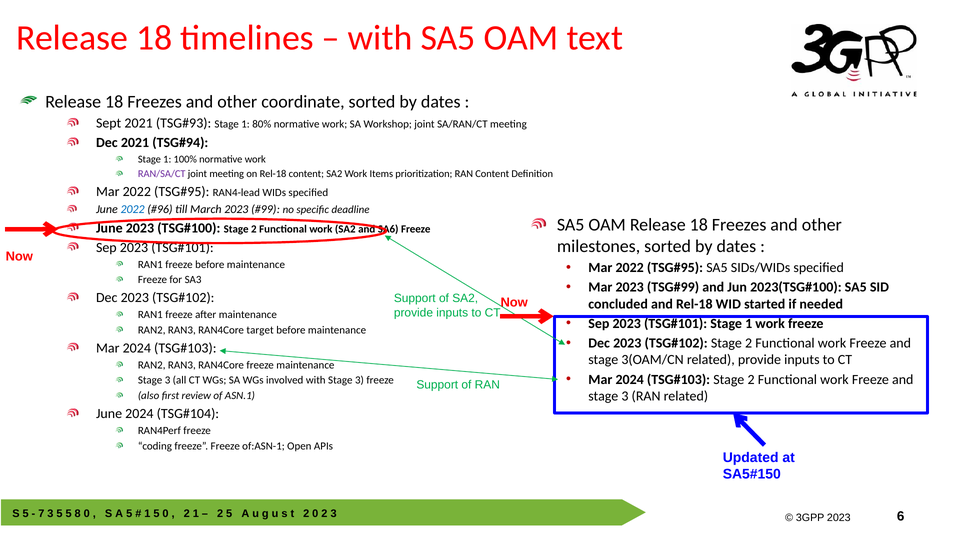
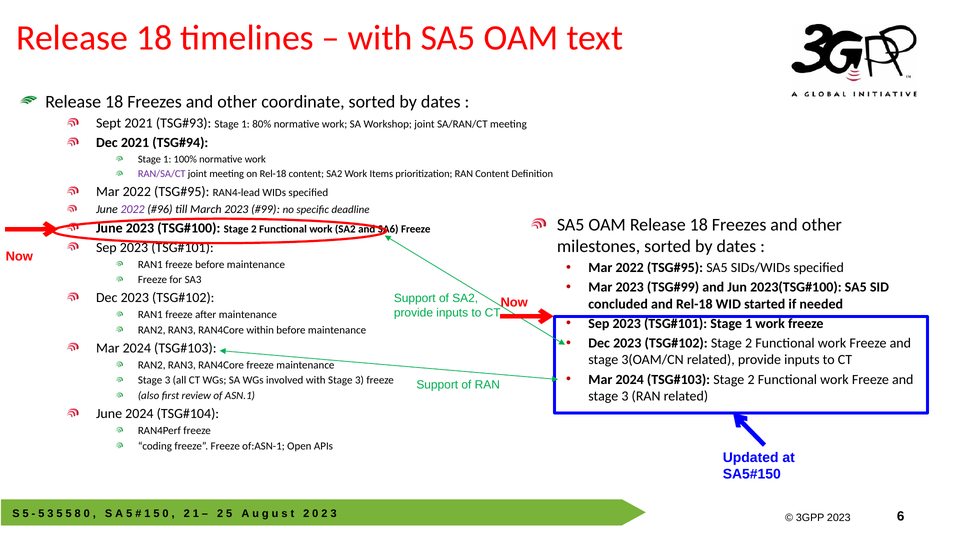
2022 at (133, 209) colour: blue -> purple
target: target -> within
7 at (41, 513): 7 -> 5
